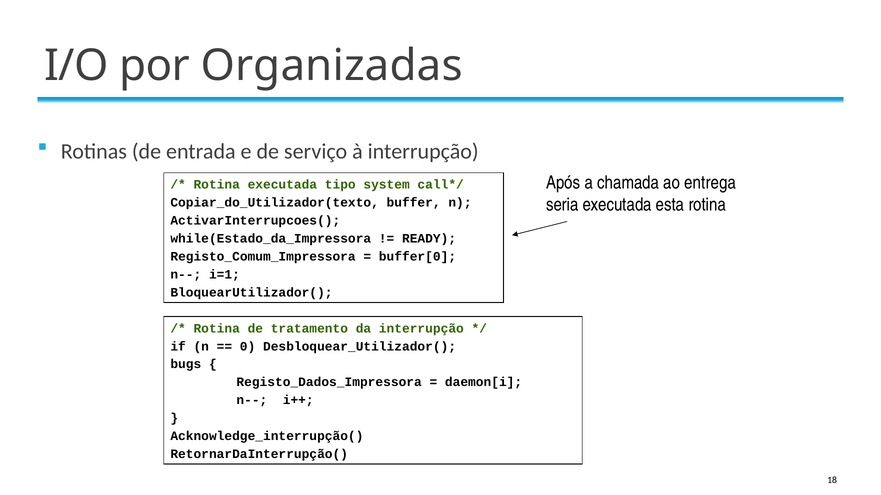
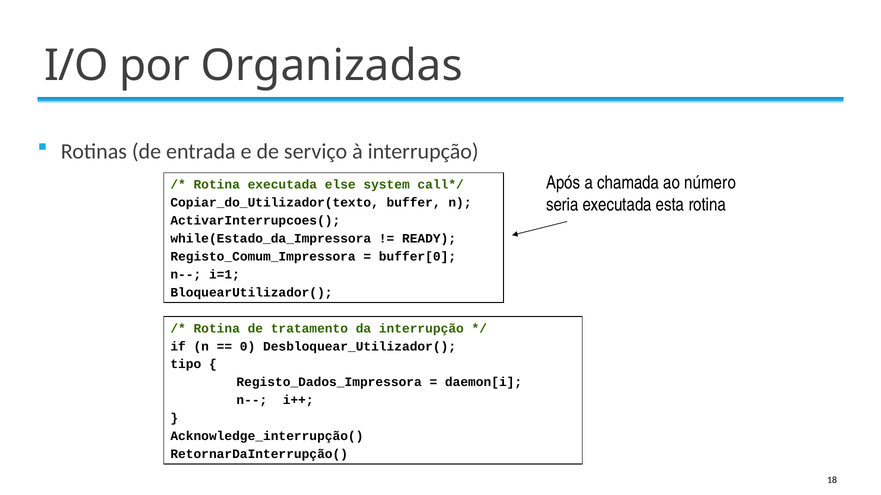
entrega: entrega -> número
tipo: tipo -> else
bugs: bugs -> tipo
